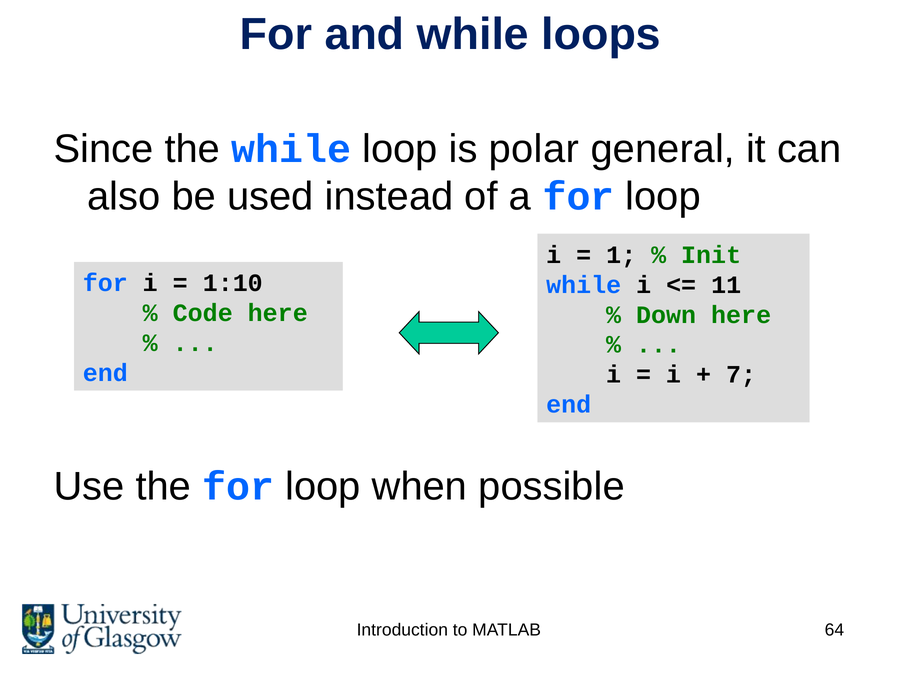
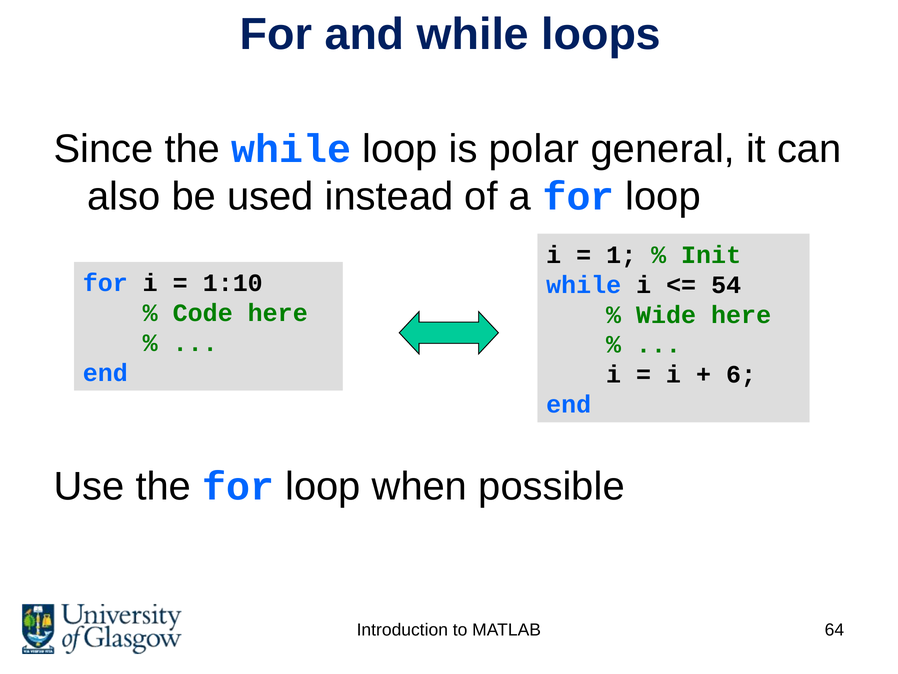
11: 11 -> 54
Down: Down -> Wide
7: 7 -> 6
